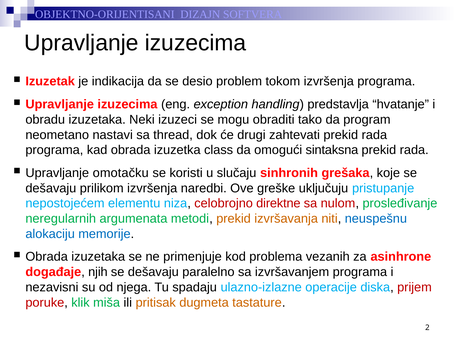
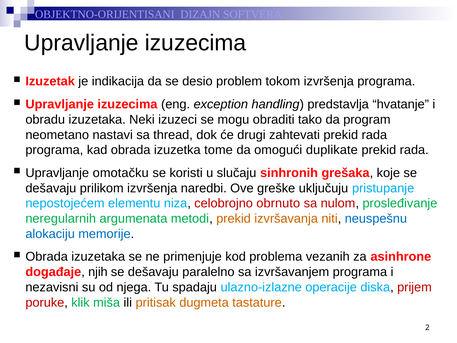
class: class -> tome
sintaksna: sintaksna -> duplikate
direktne: direktne -> obrnuto
